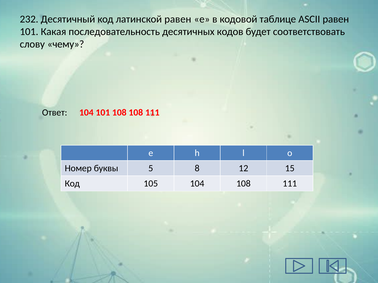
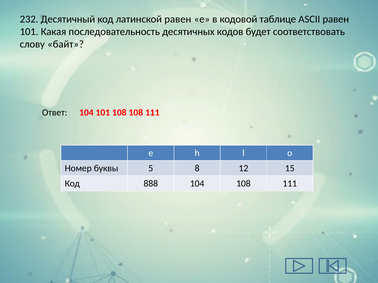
чему: чему -> байт
105: 105 -> 888
